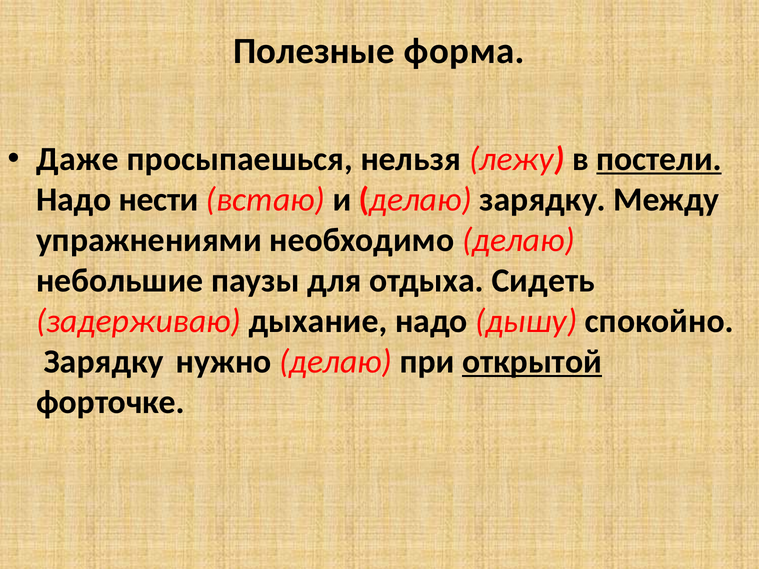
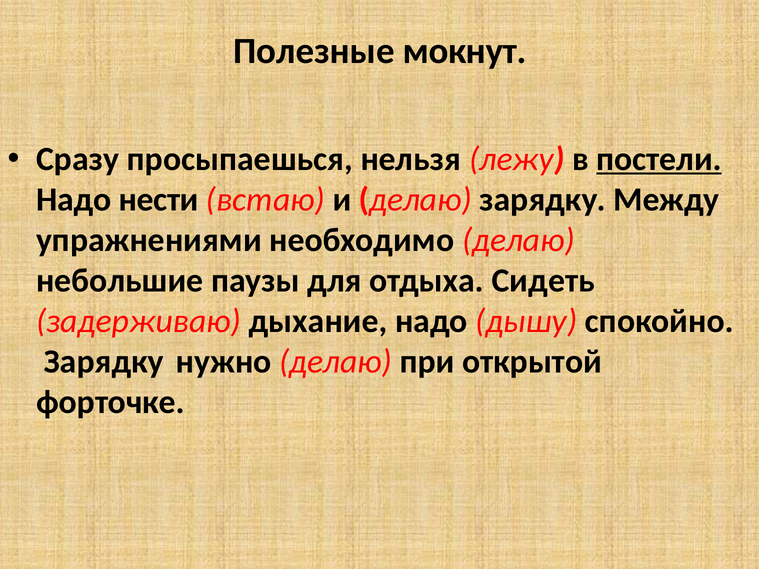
форма: форма -> мокнут
Даже: Даже -> Сразу
открытой underline: present -> none
